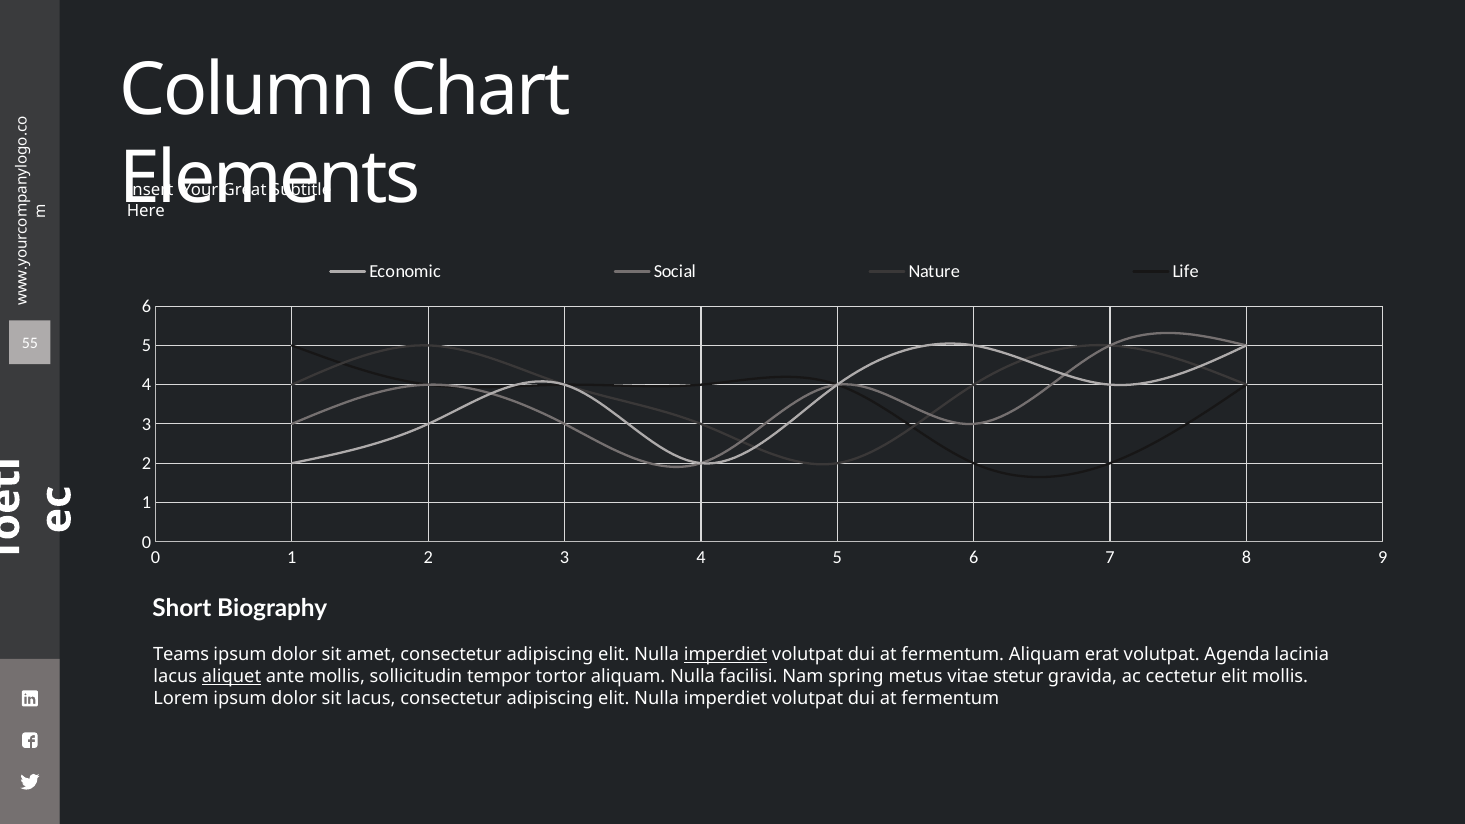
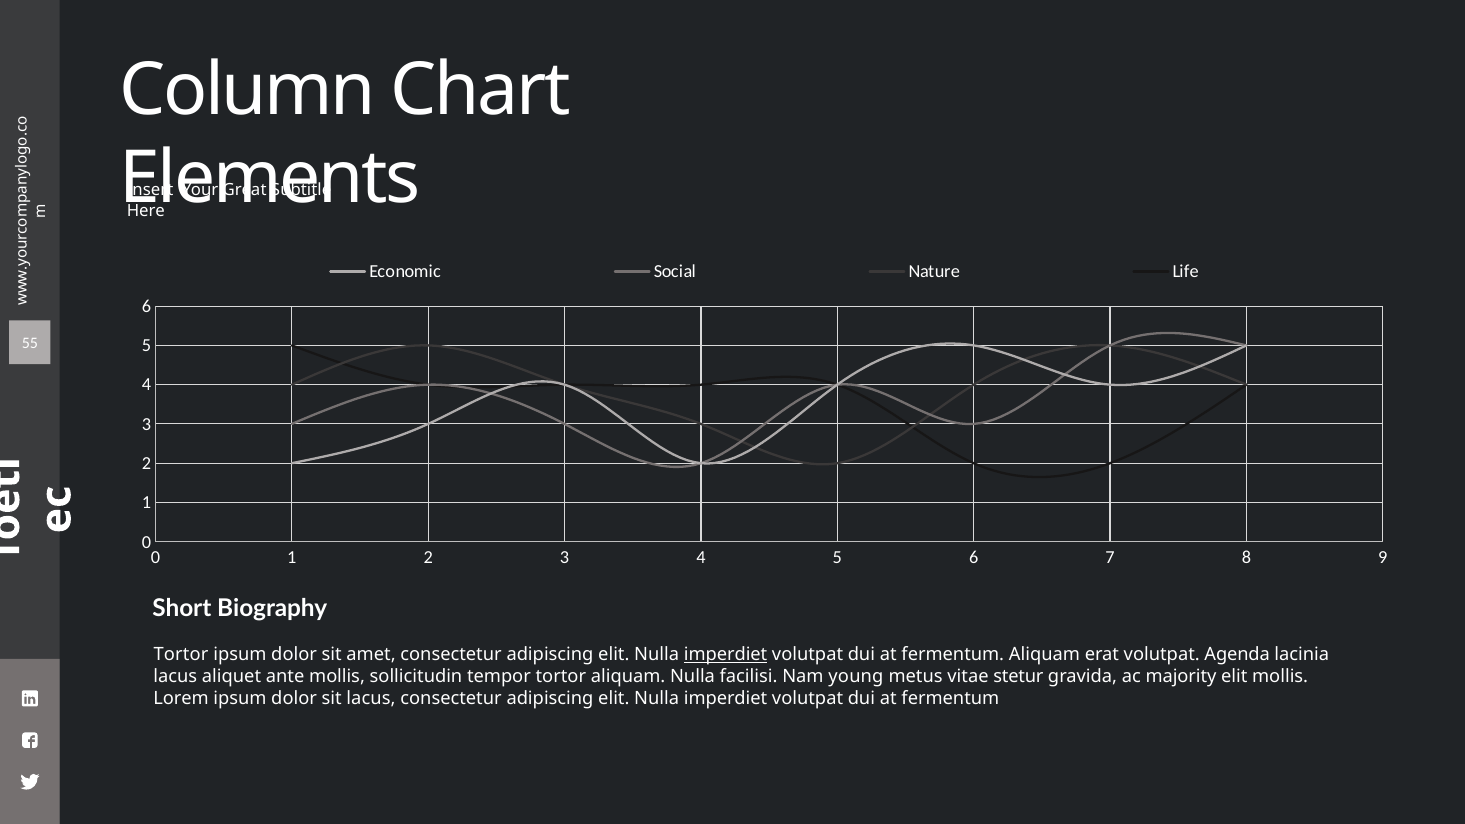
Teams at (181, 655): Teams -> Tortor
aliquet underline: present -> none
spring: spring -> young
cectetur: cectetur -> majority
